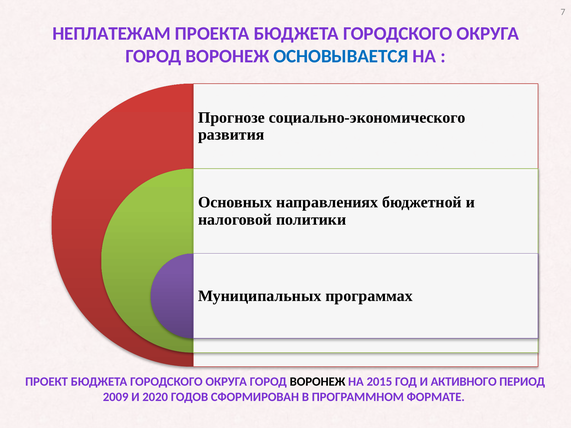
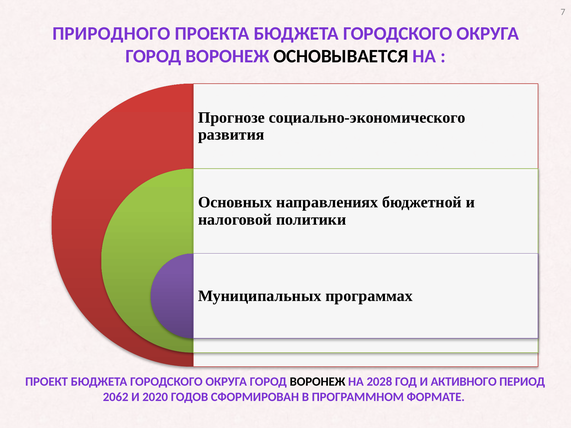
НЕПЛАТЕЖАМ: НЕПЛАТЕЖАМ -> ПРИРОДНОГО
ОСНОВЫВАЕТСЯ colour: blue -> black
2015: 2015 -> 2028
2009: 2009 -> 2062
